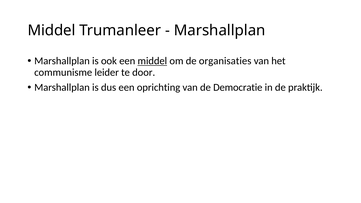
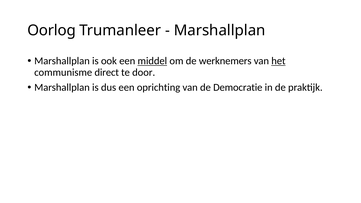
Middel at (52, 30): Middel -> Oorlog
organisaties: organisaties -> werknemers
het underline: none -> present
leider: leider -> direct
